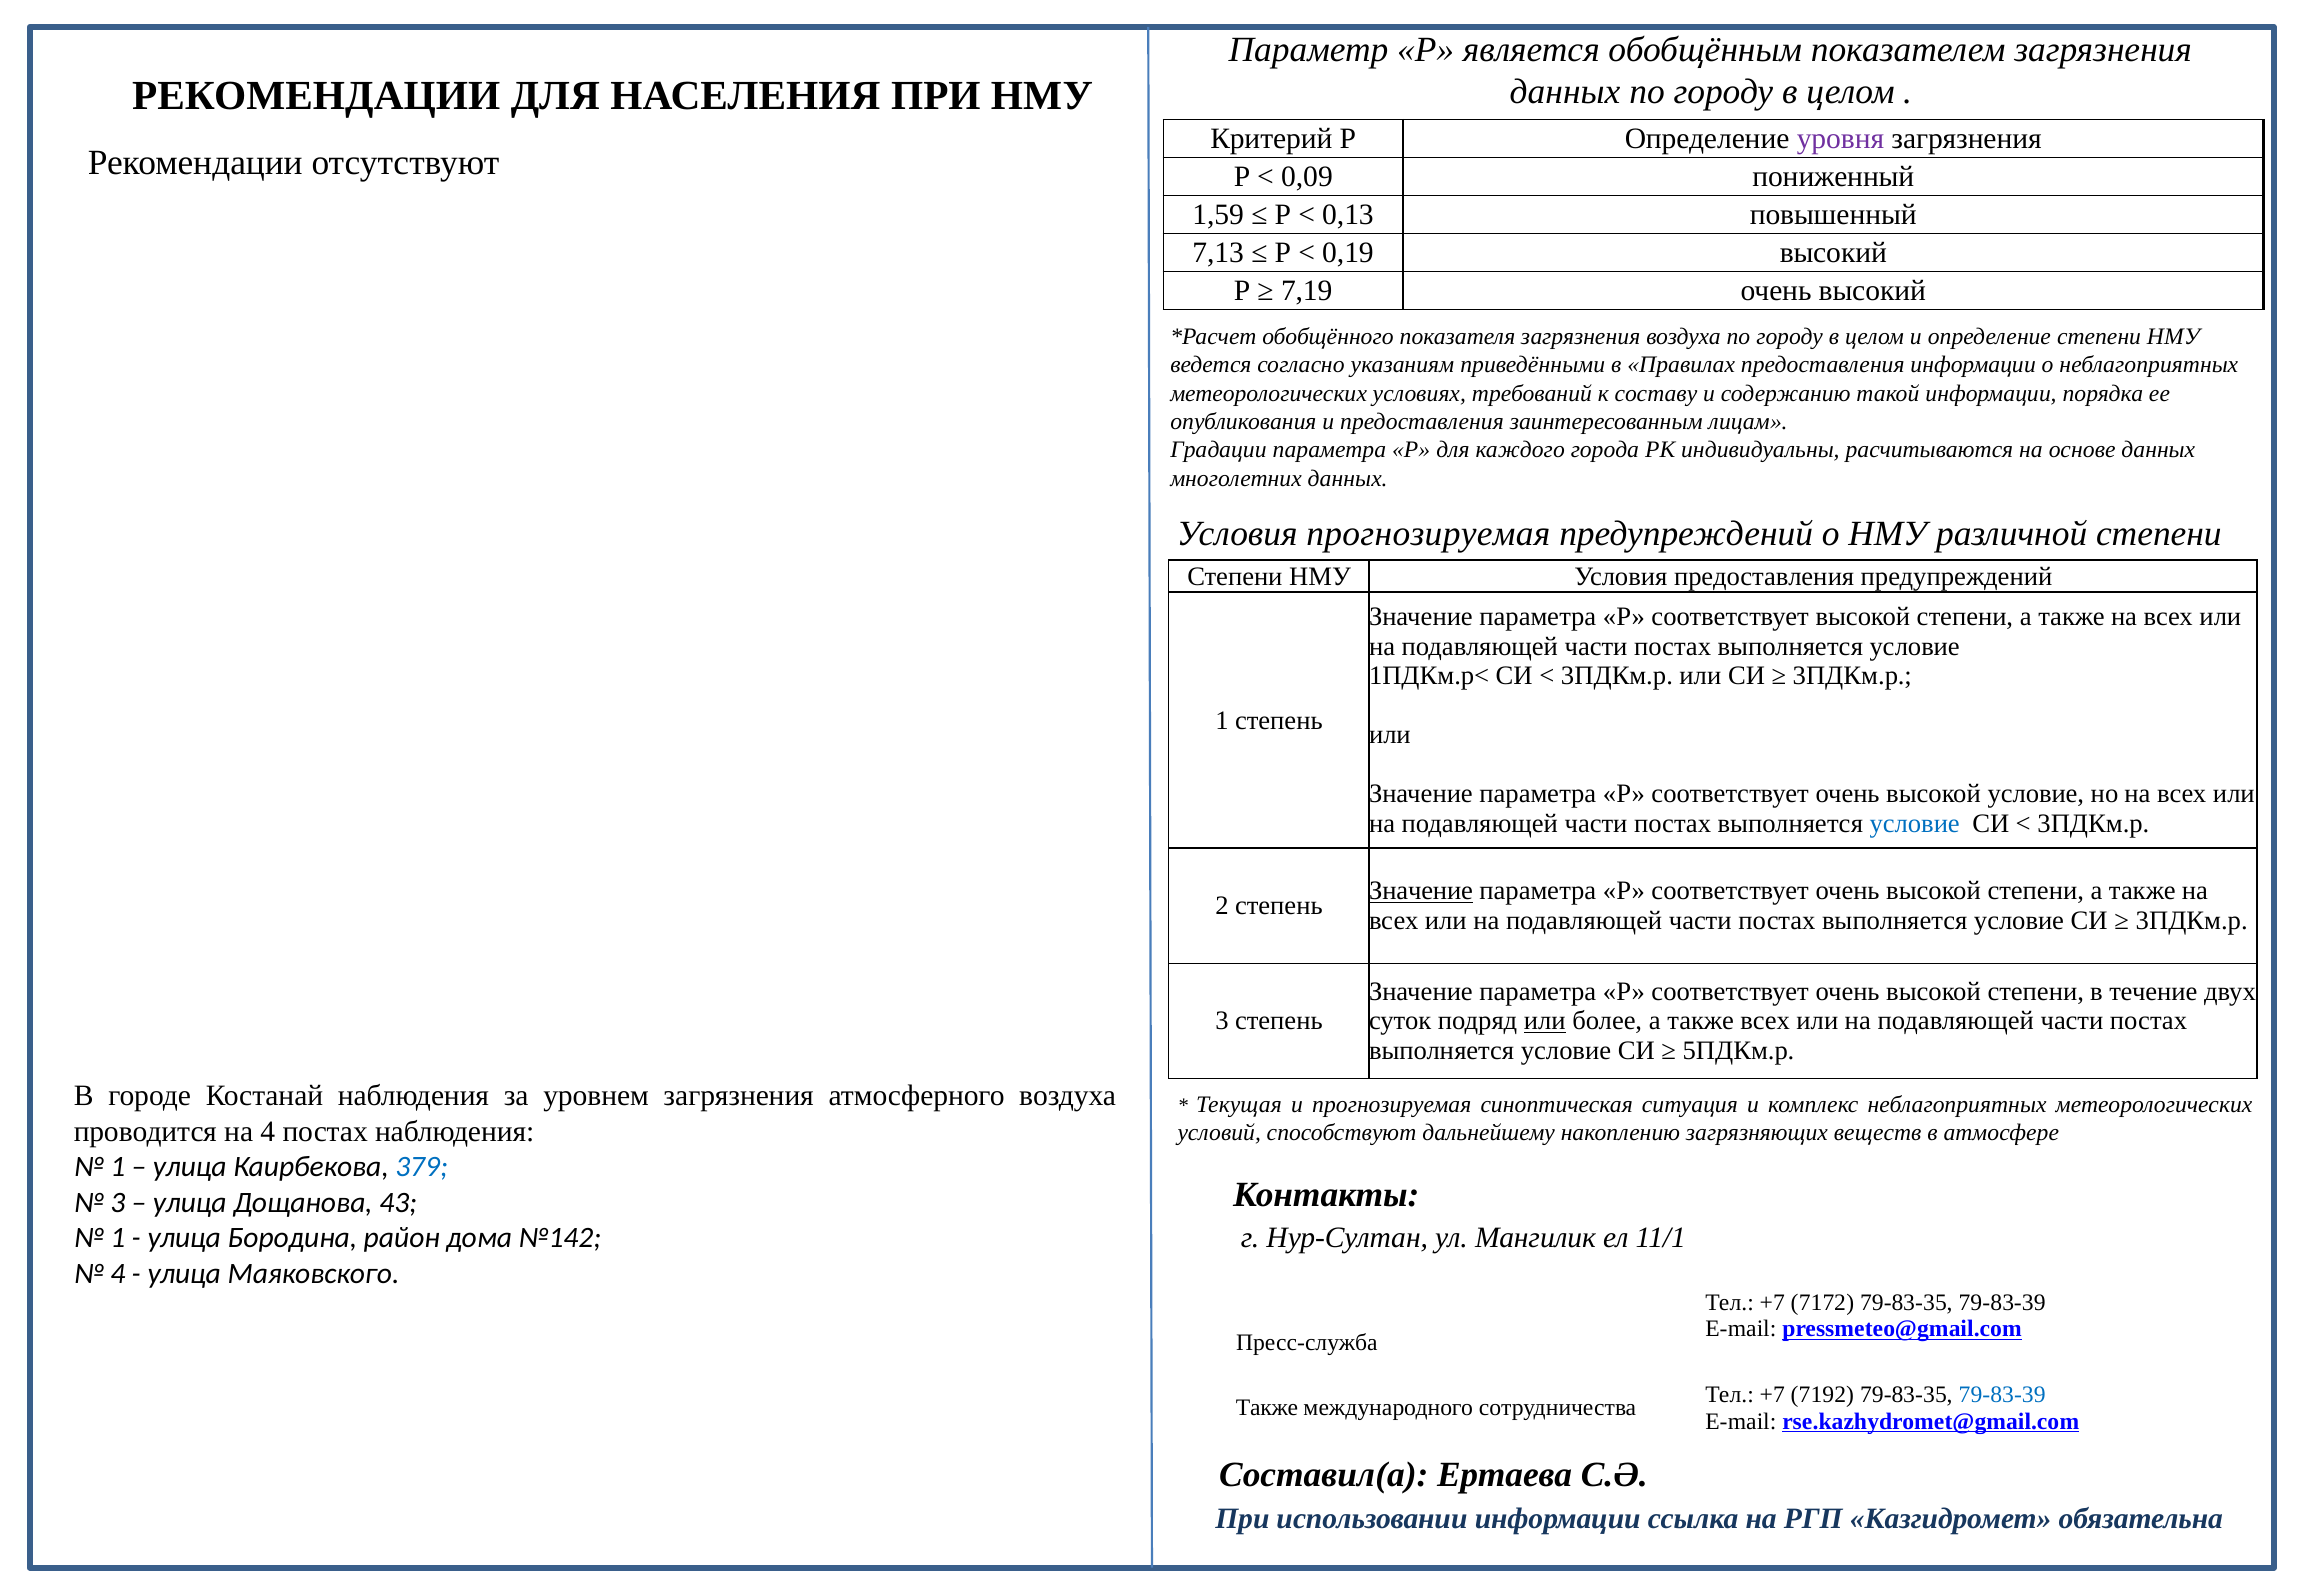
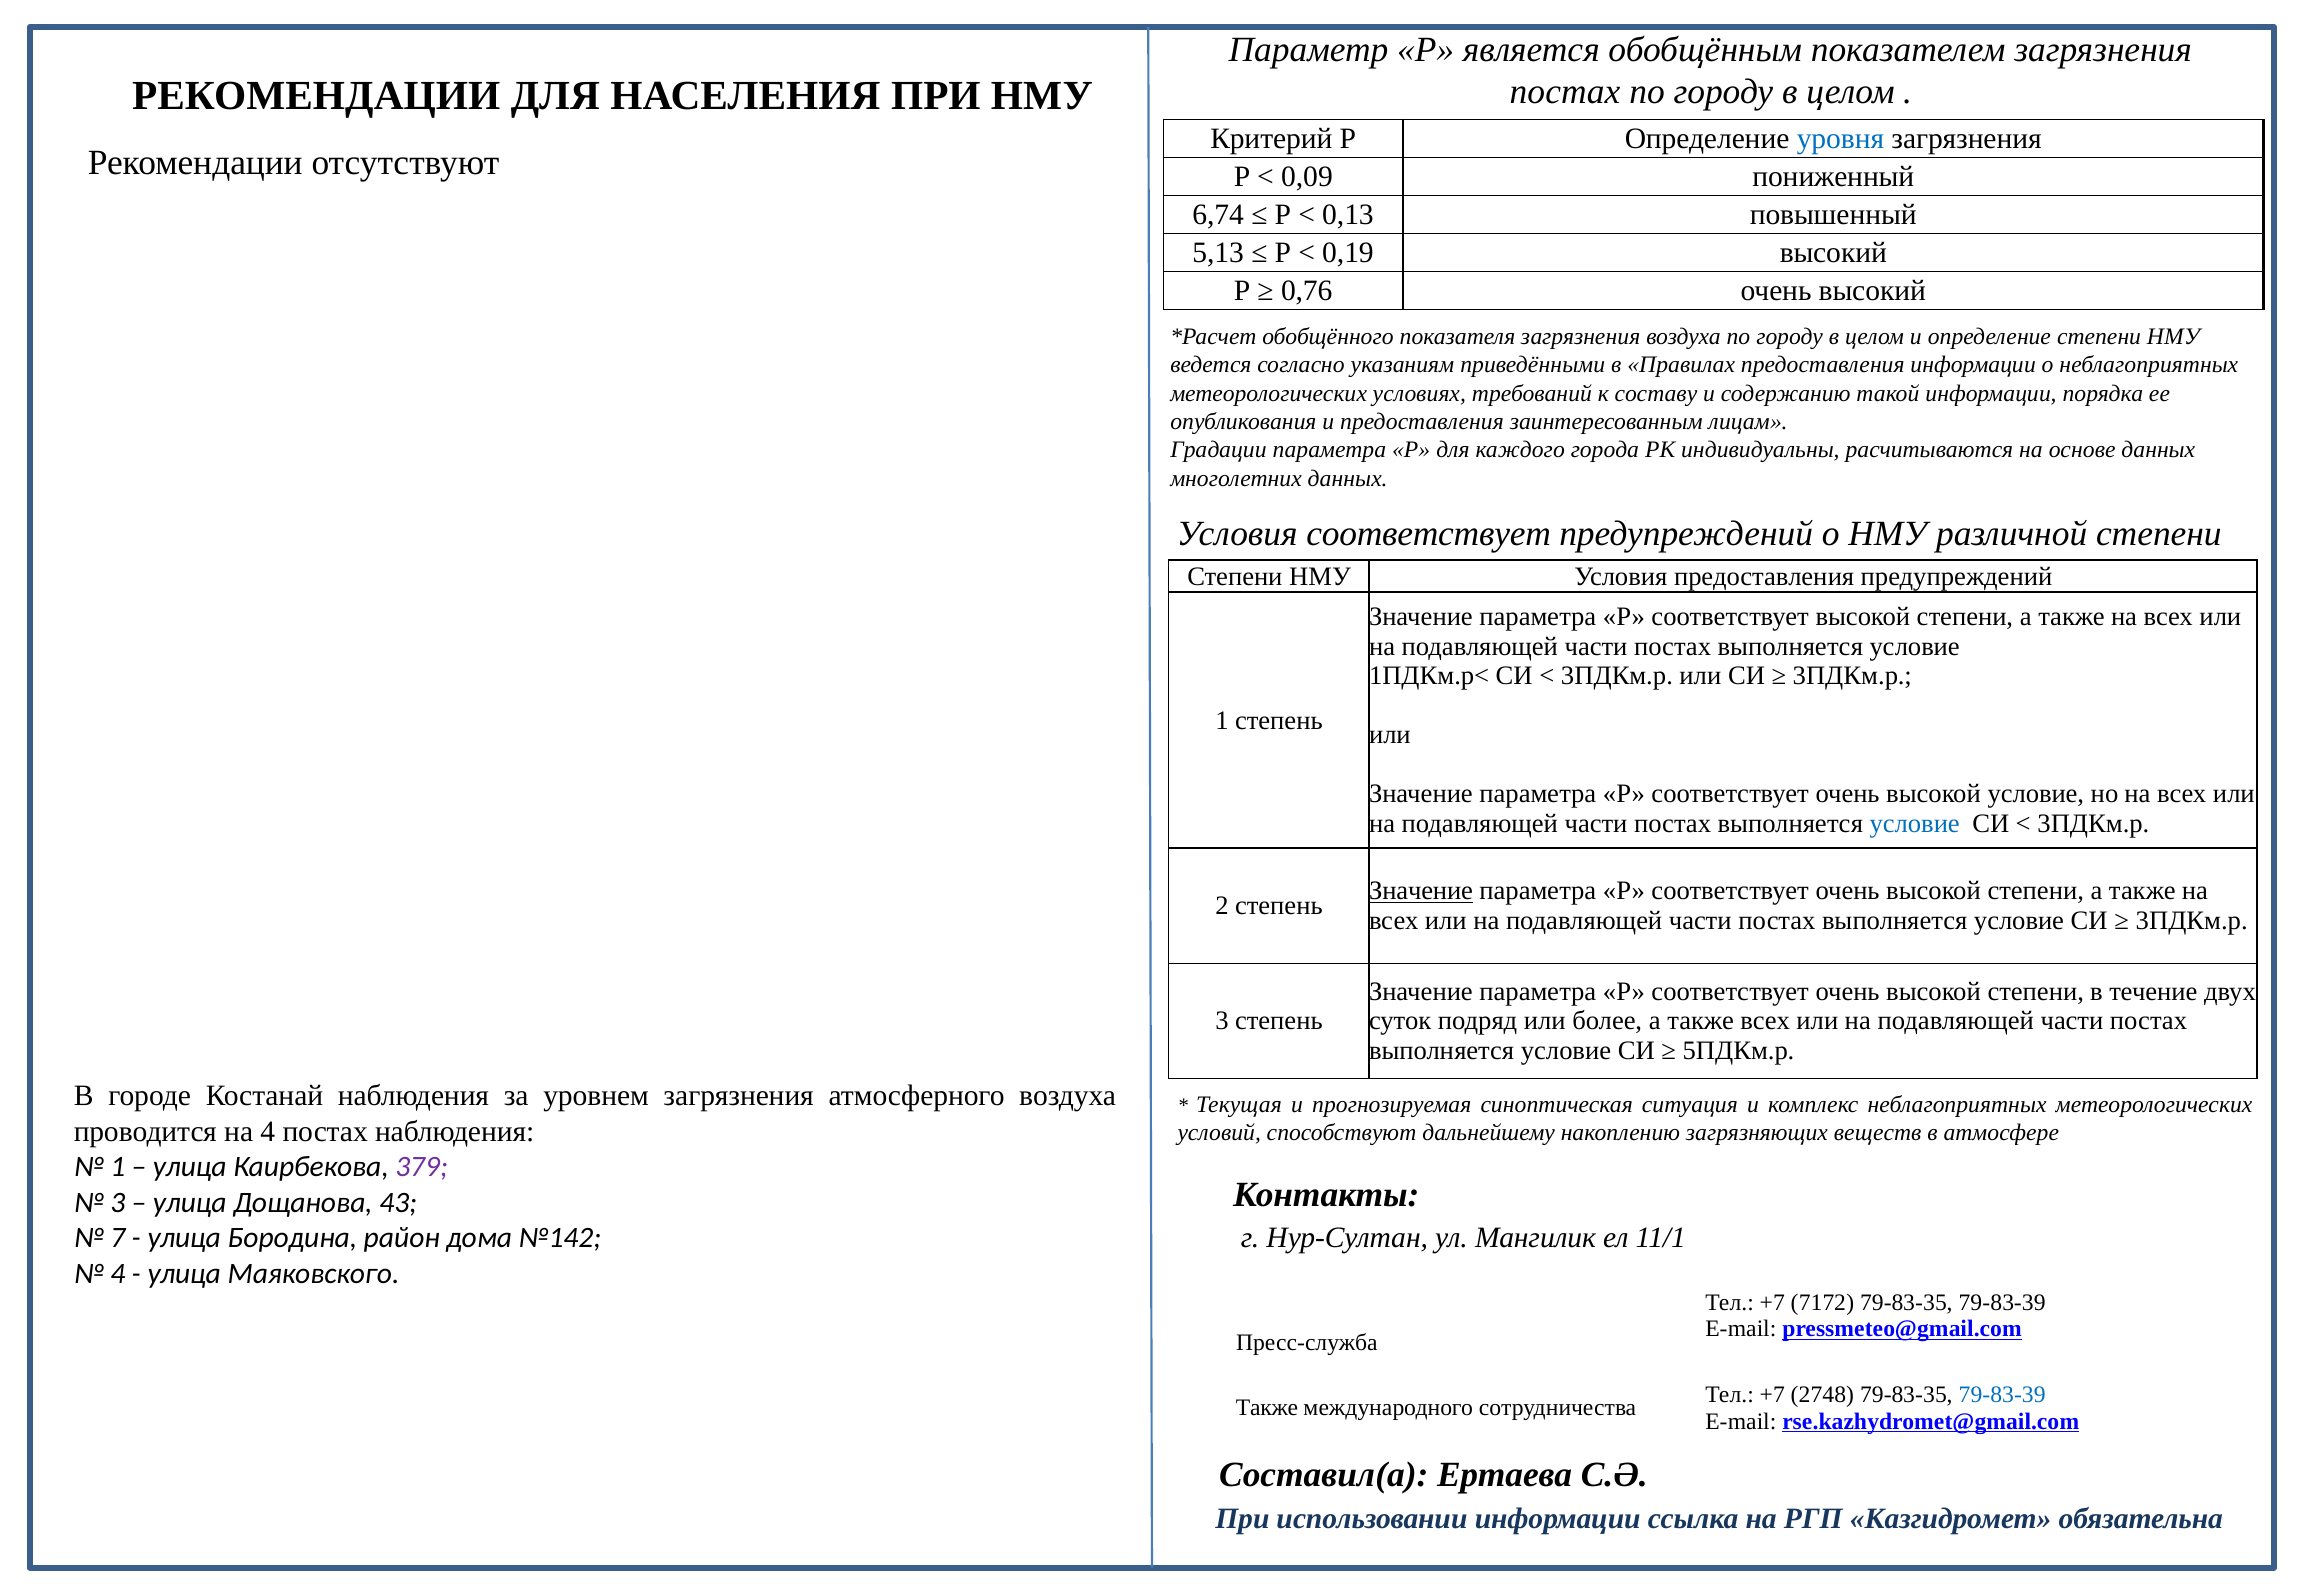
данных at (1565, 92): данных -> постах
уровня colour: purple -> blue
1,59: 1,59 -> 6,74
7,13: 7,13 -> 5,13
7,19: 7,19 -> 0,76
Условия прогнозируемая: прогнозируемая -> соответствует
или at (1545, 1021) underline: present -> none
379 colour: blue -> purple
1 at (118, 1238): 1 -> 7
7192: 7192 -> 2748
